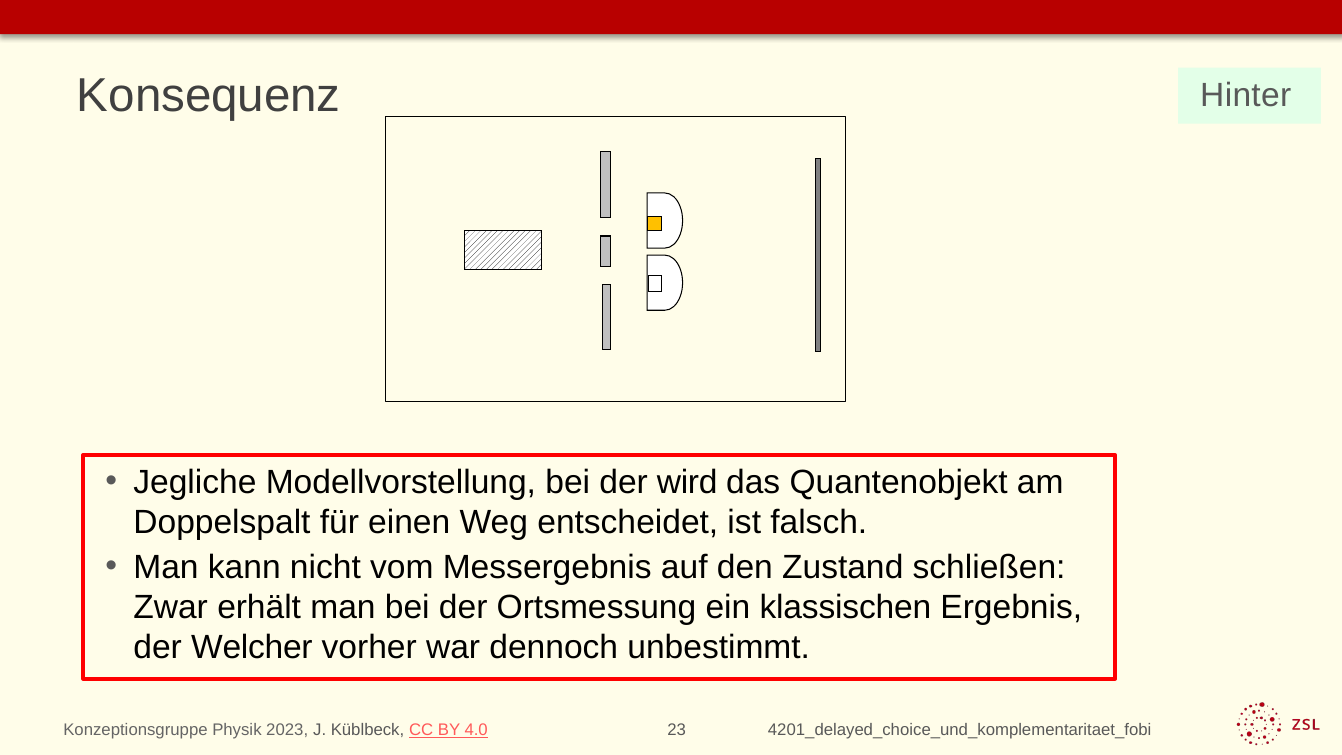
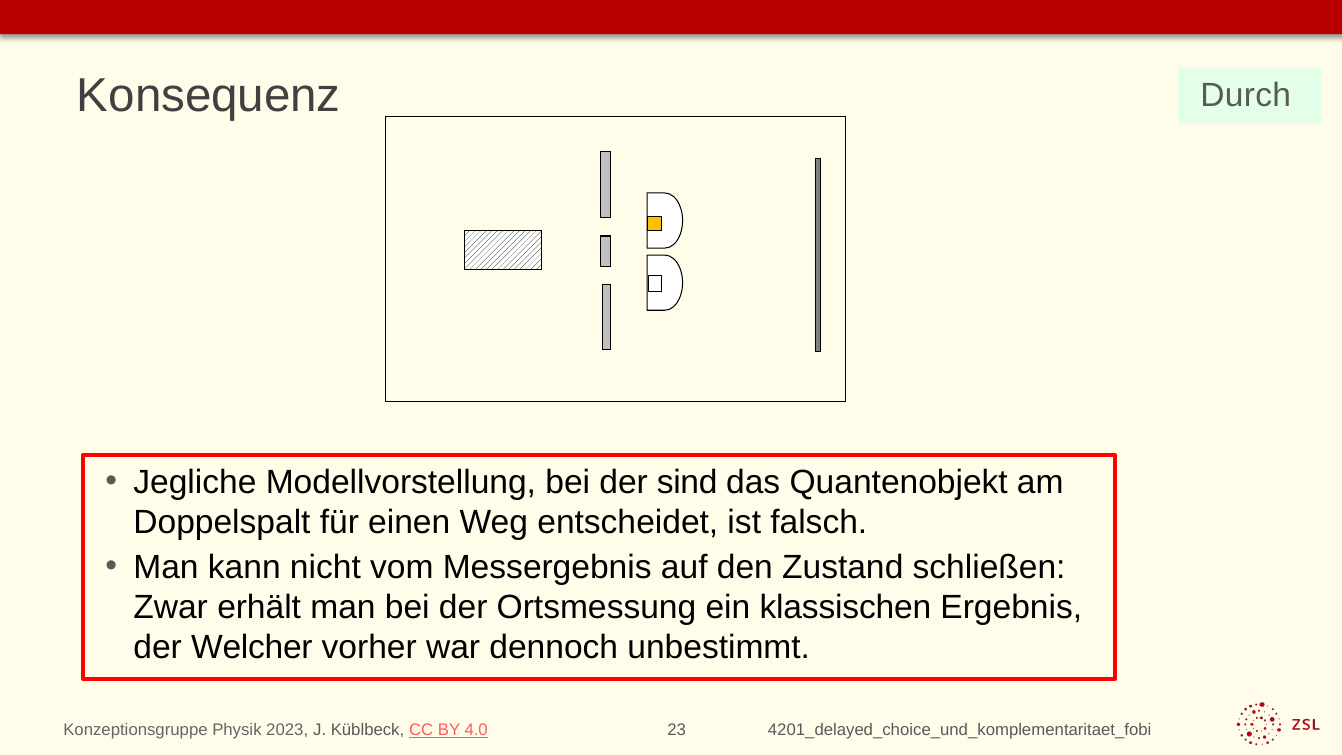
Hinter: Hinter -> Durch
wird: wird -> sind
